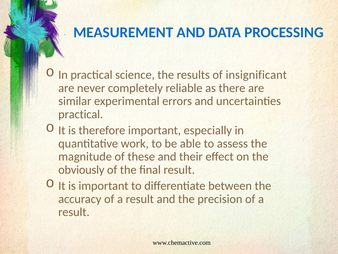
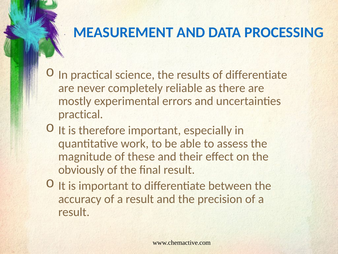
of insignificant: insignificant -> differentiate
similar: similar -> mostly
